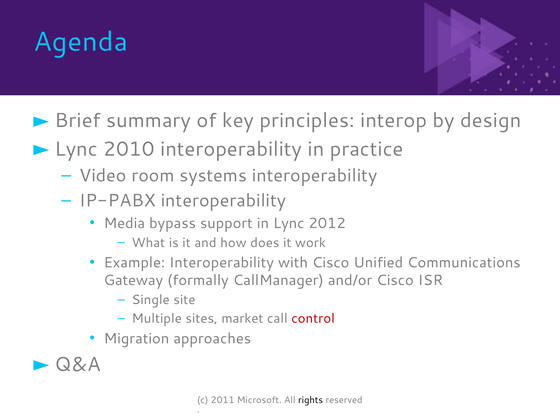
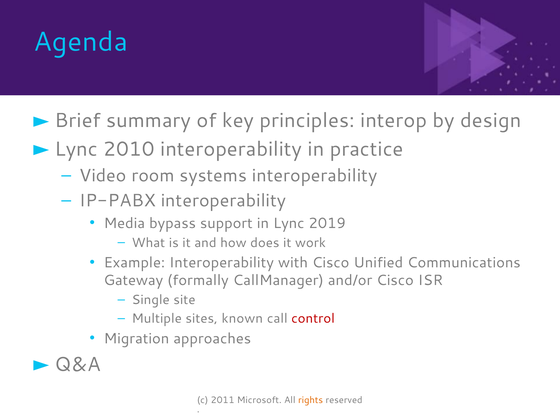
2012: 2012 -> 2019
market: market -> known
rights colour: black -> orange
